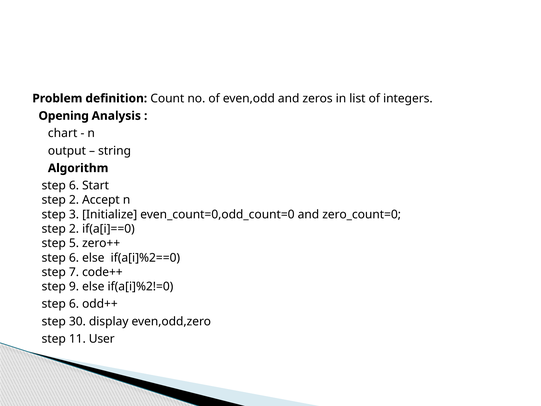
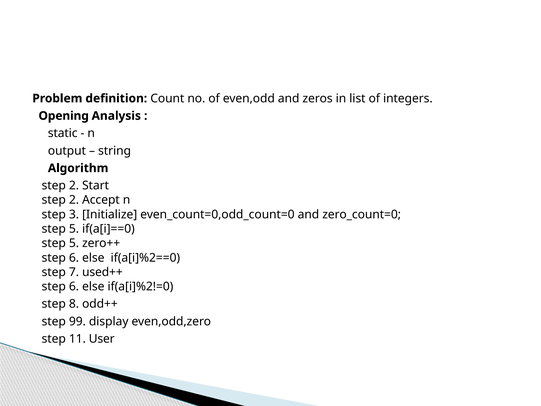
chart: chart -> static
6 at (74, 185): 6 -> 2
2 at (74, 229): 2 -> 5
code++: code++ -> used++
9 at (74, 286): 9 -> 6
6 at (74, 304): 6 -> 8
30: 30 -> 99
